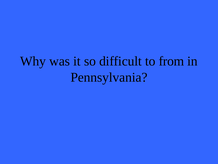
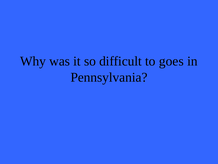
from: from -> goes
